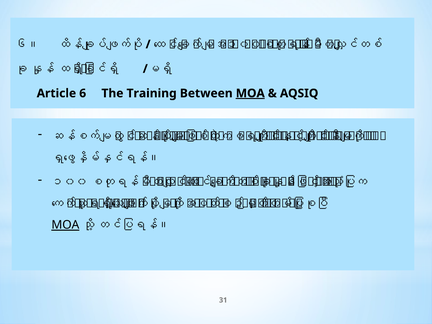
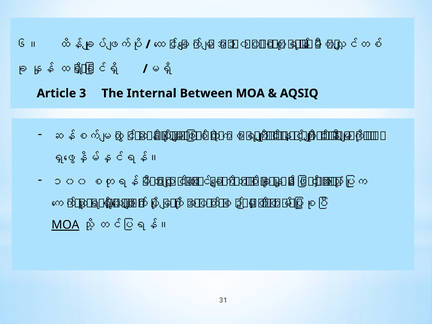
6: 6 -> 3
Training: Training -> Internal
MOA at (250, 93) underline: present -> none
